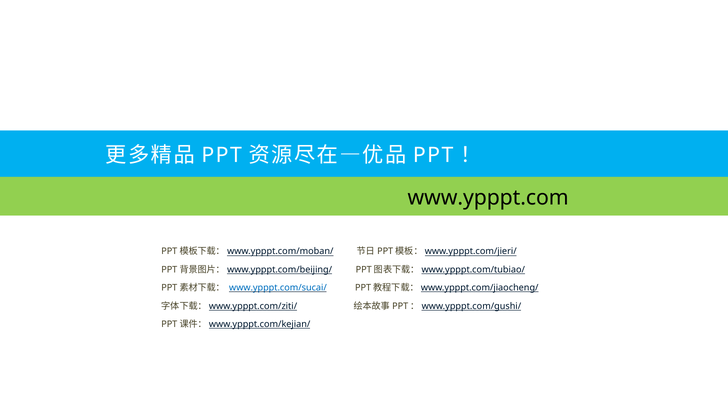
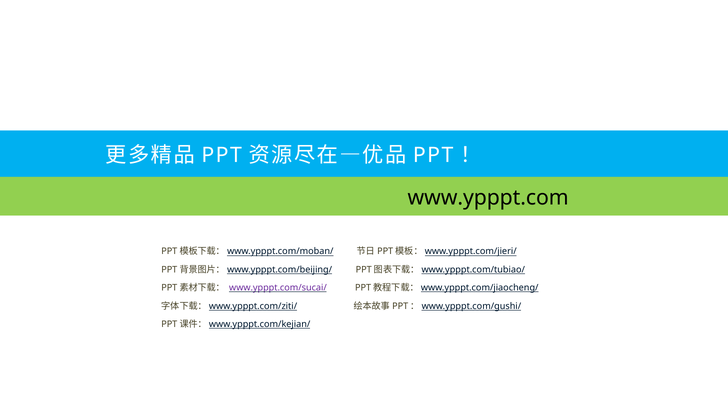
www.ypppt.com/sucai/ colour: blue -> purple
